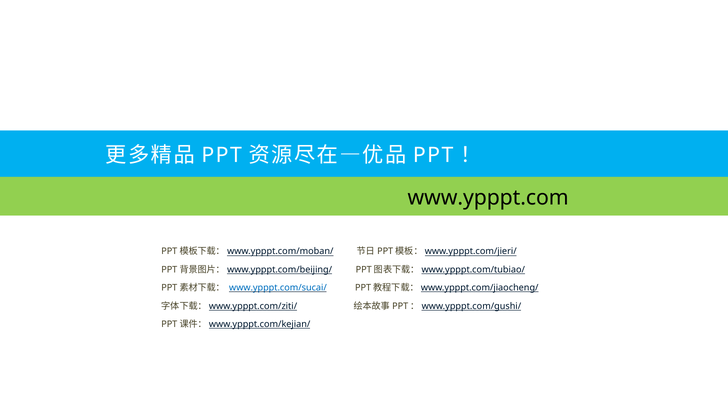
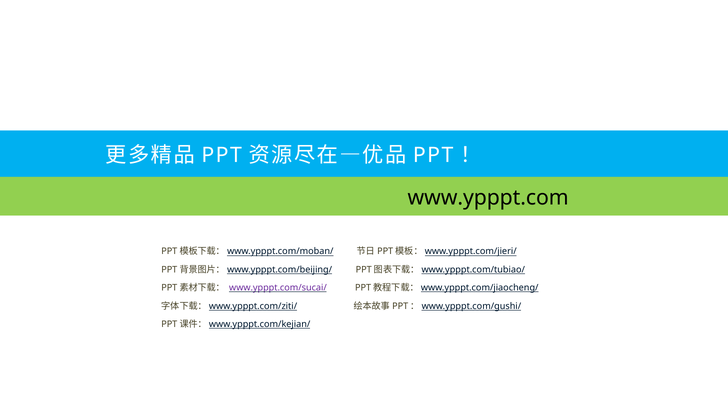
www.ypppt.com/sucai/ colour: blue -> purple
